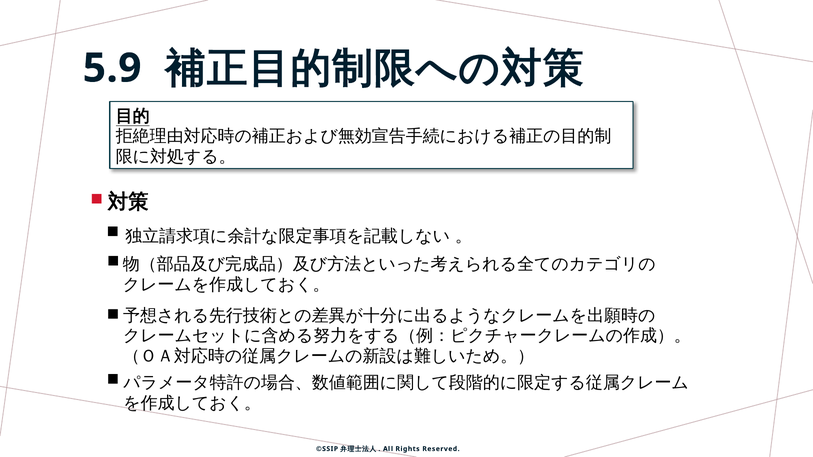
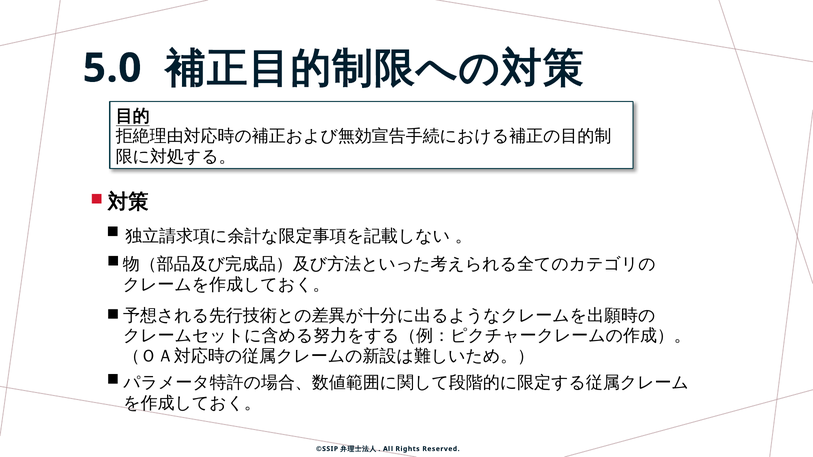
5.9: 5.9 -> 5.0
